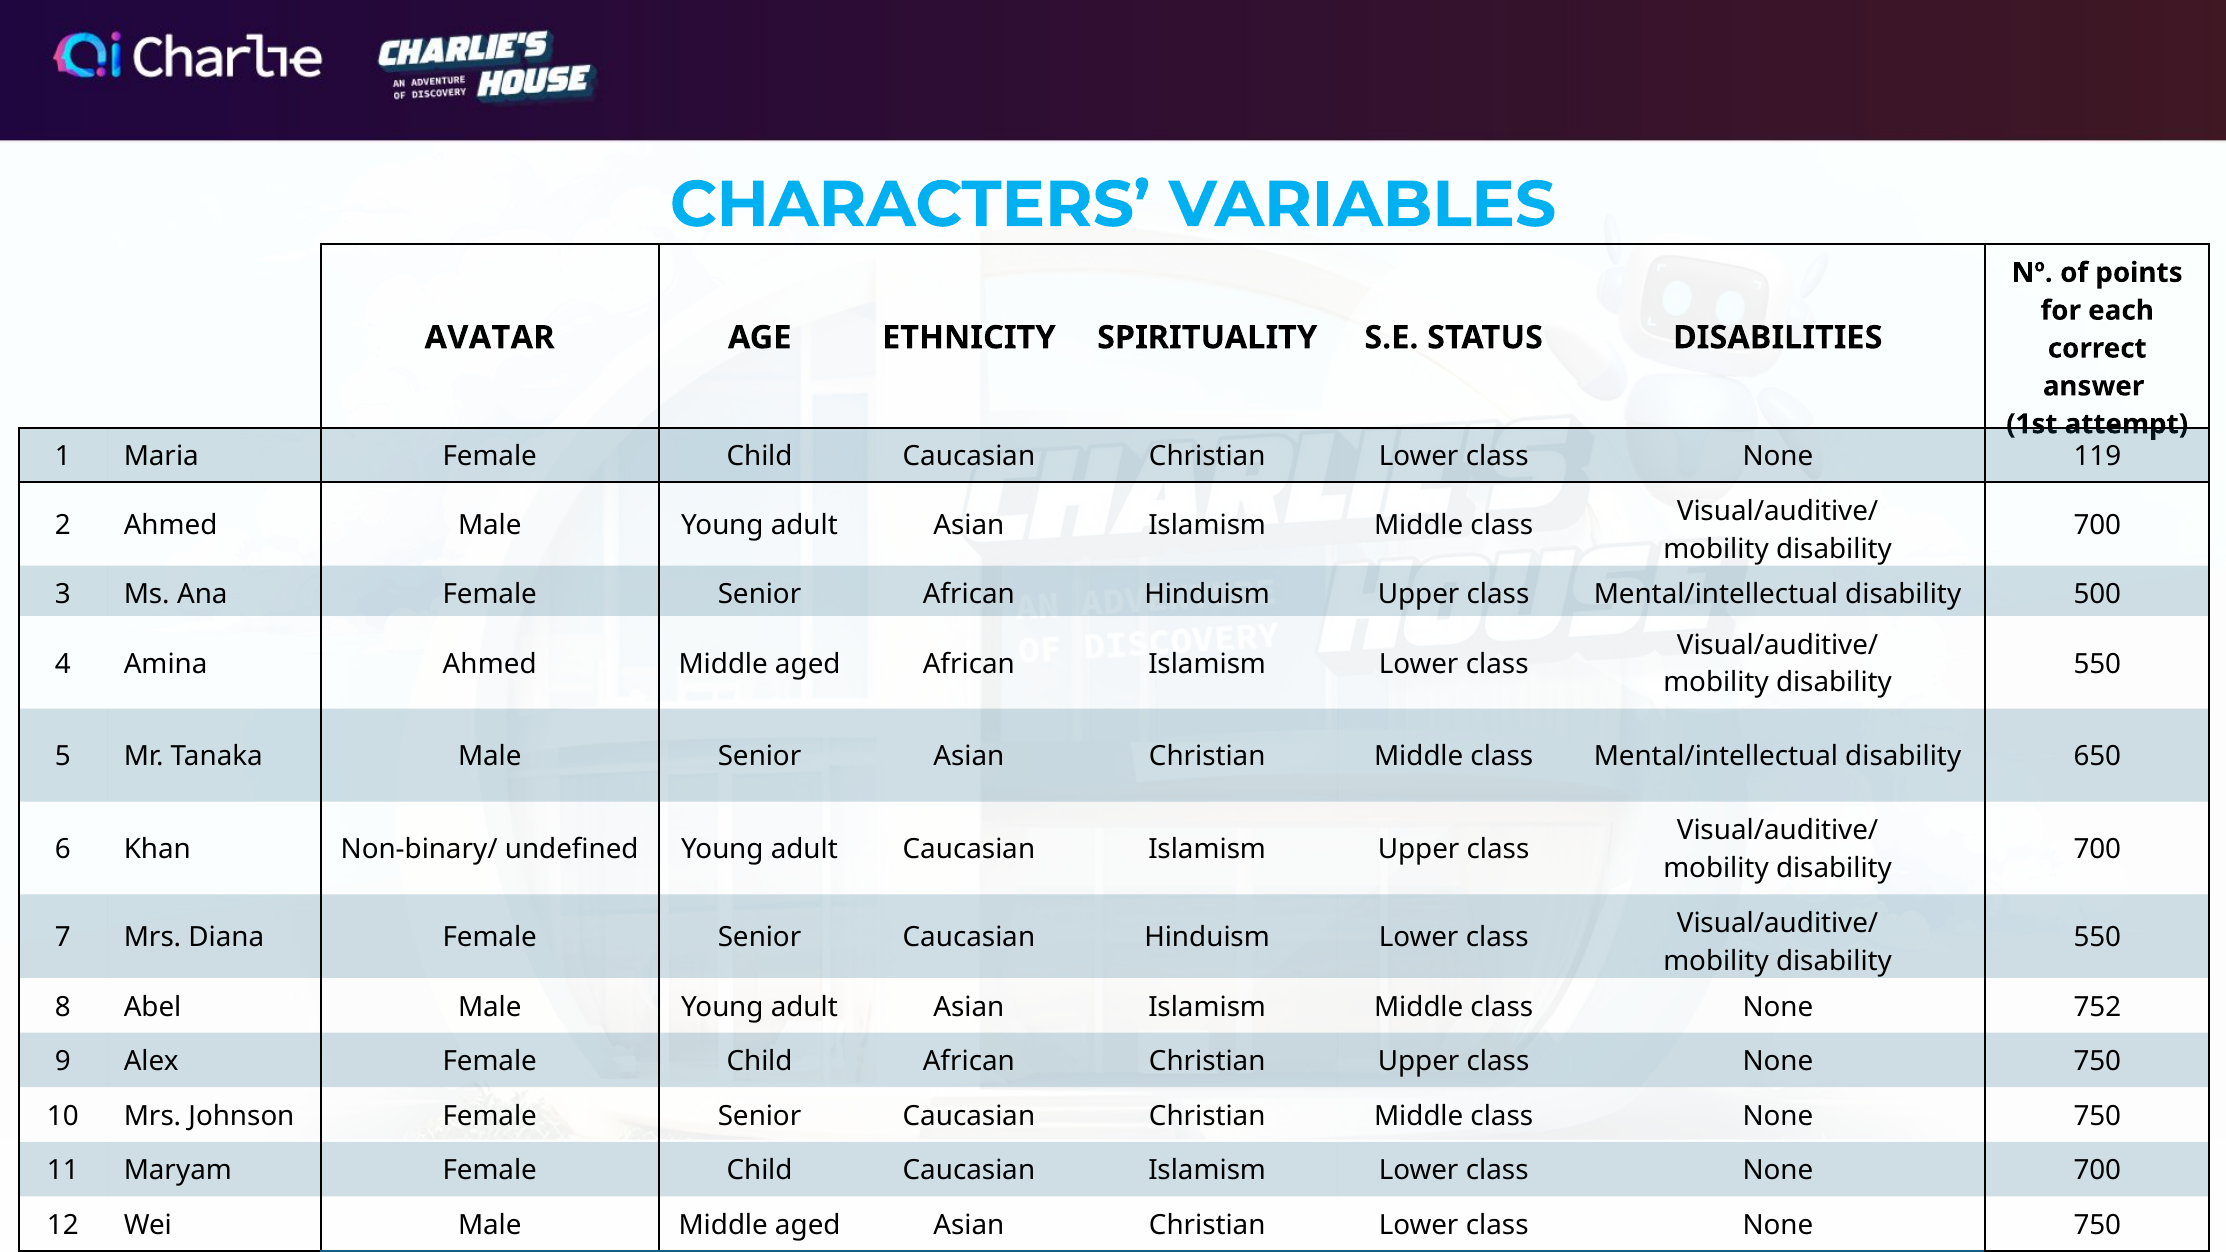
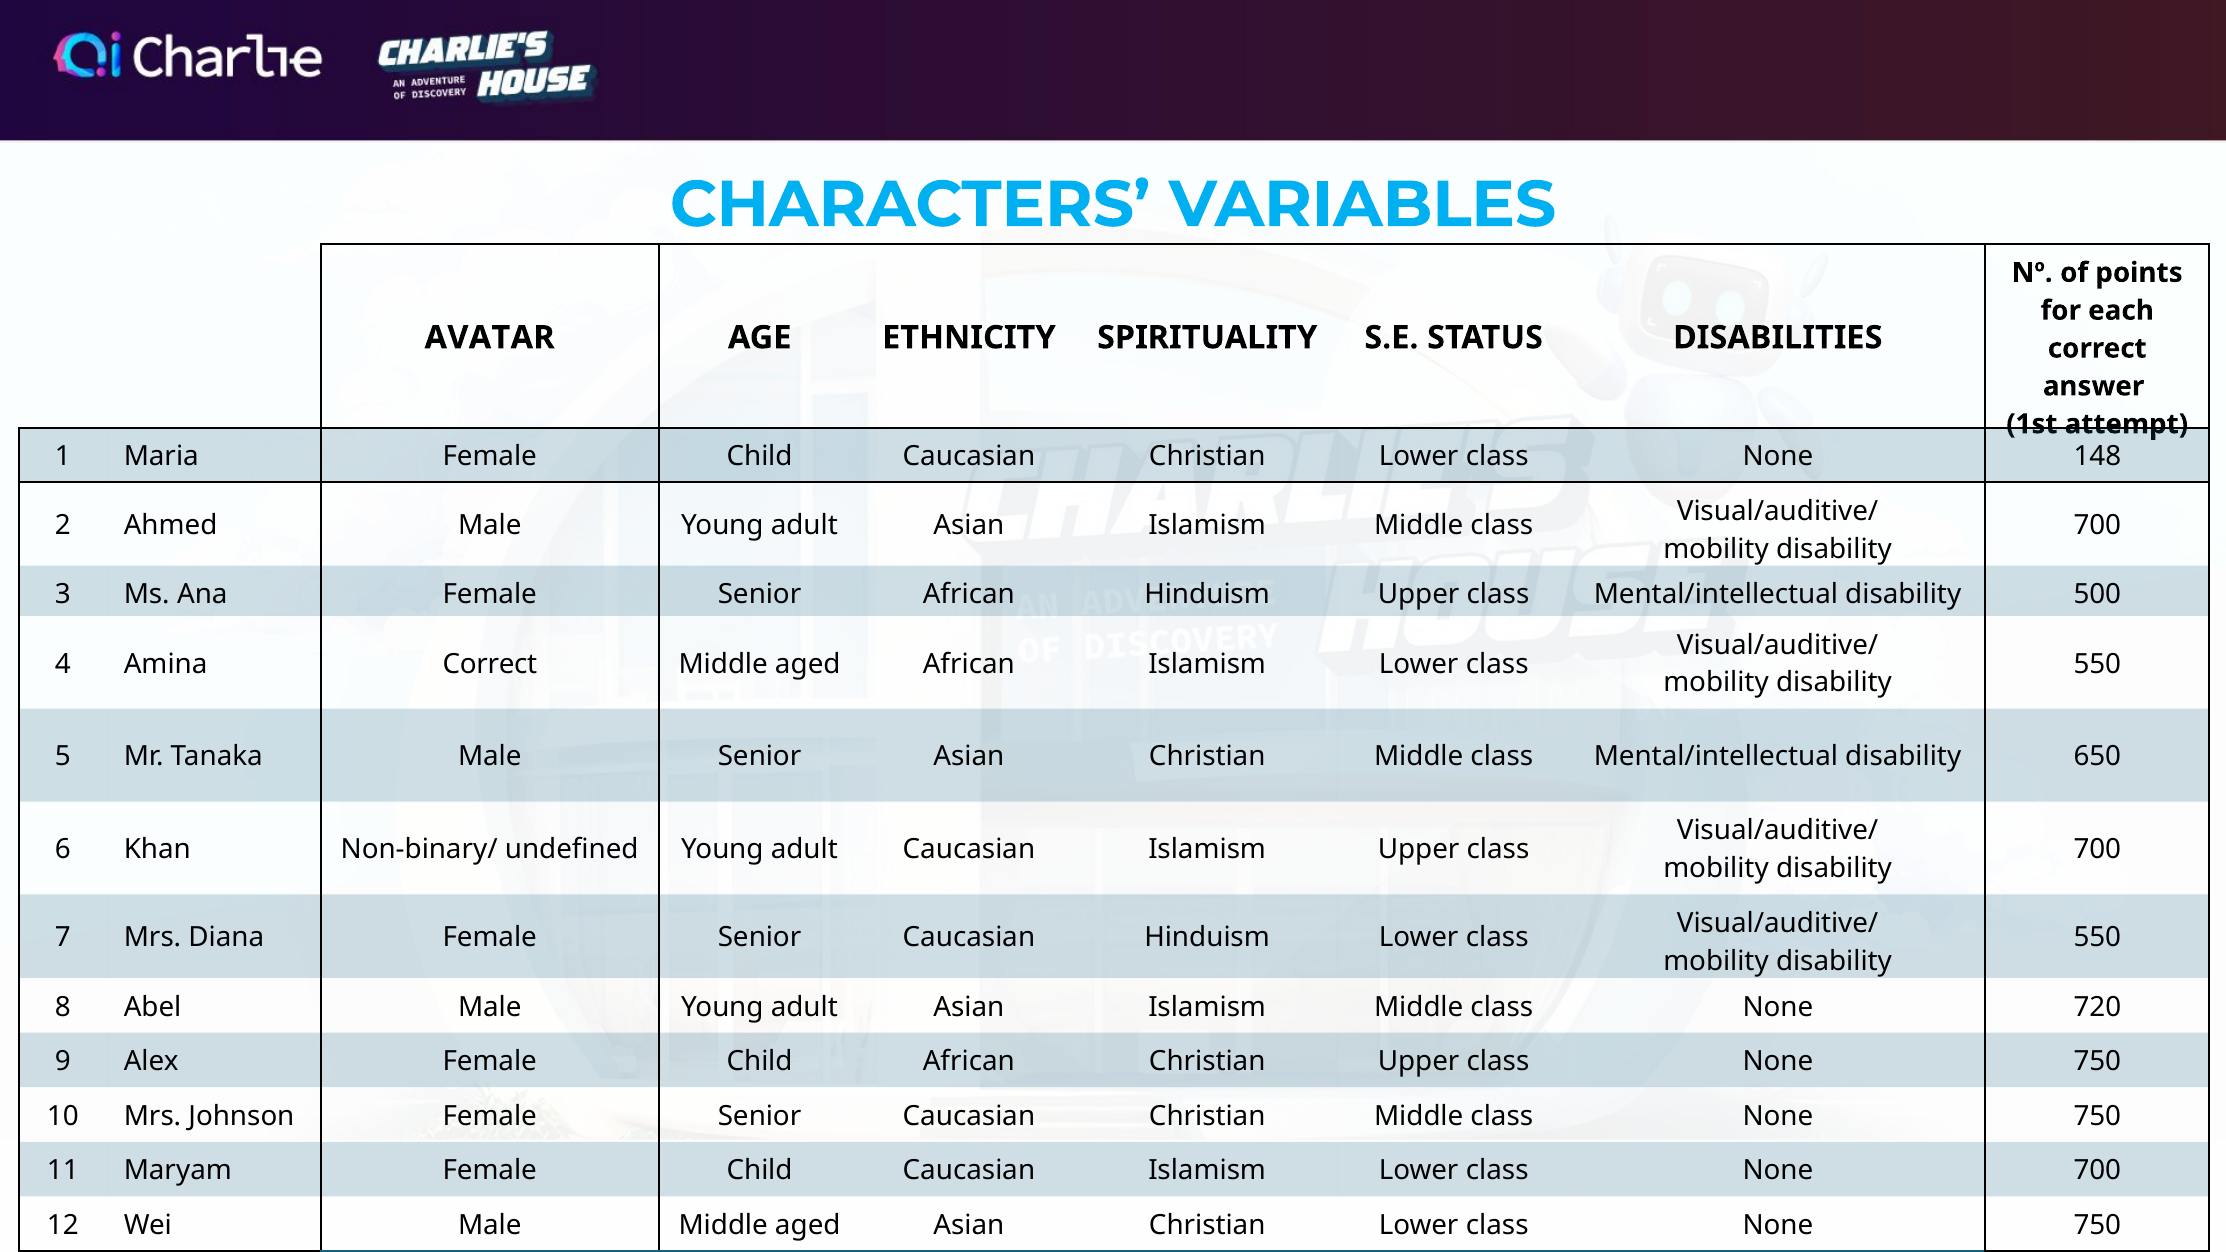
119: 119 -> 148
Amina Ahmed: Ahmed -> Correct
752: 752 -> 720
